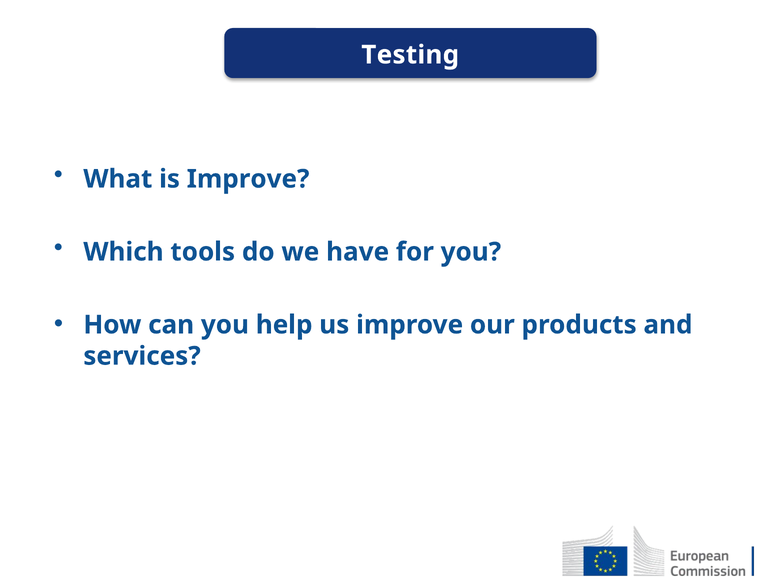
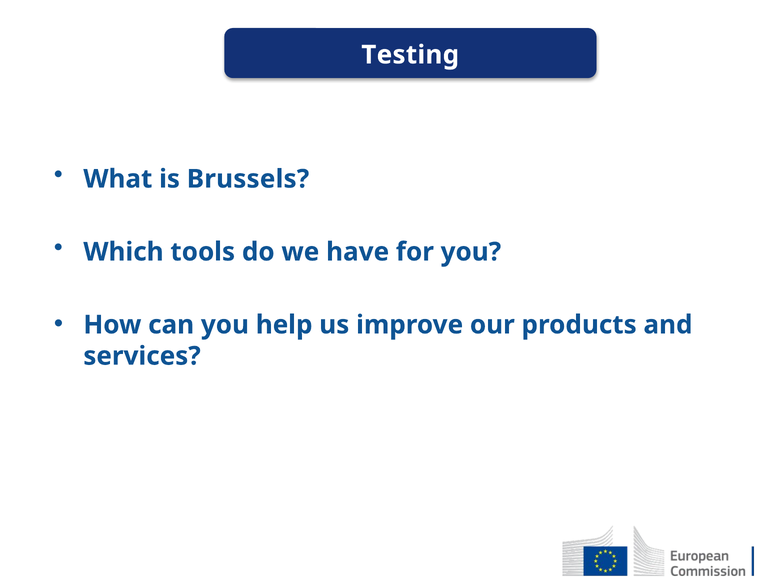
is Improve: Improve -> Brussels
